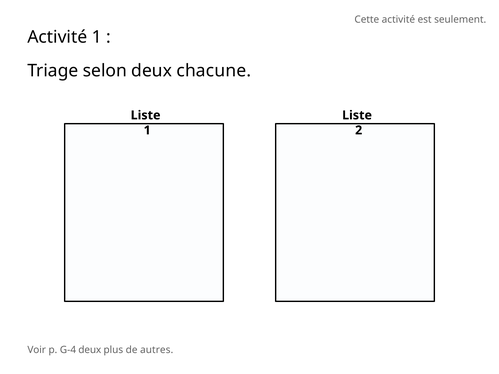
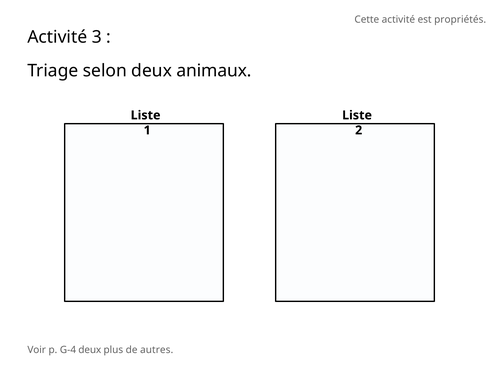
seulement: seulement -> propriétés
Activité 1: 1 -> 3
chacune: chacune -> animaux
